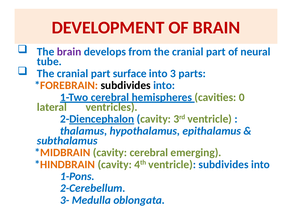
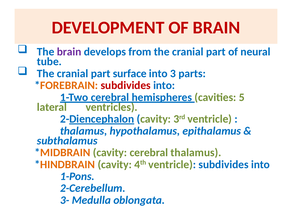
subdivides at (126, 85) colour: black -> red
0: 0 -> 5
cerebral emerging: emerging -> thalamus
